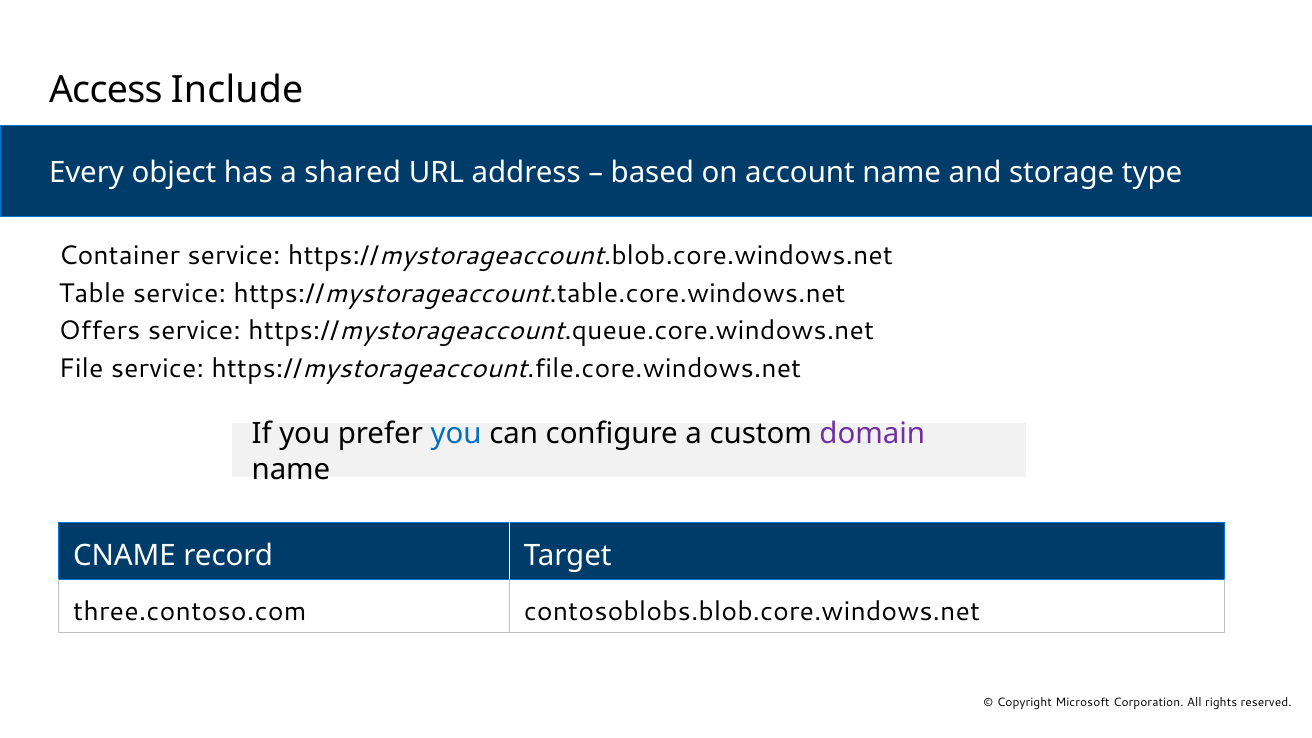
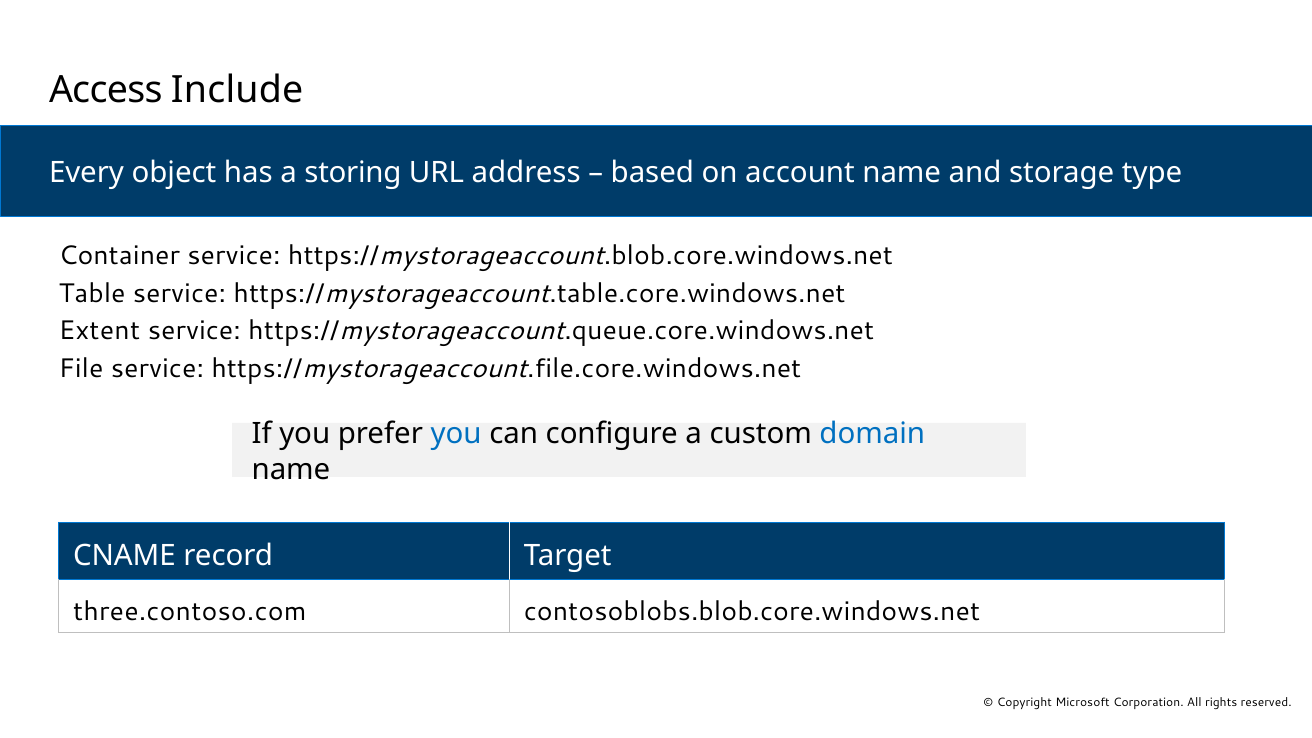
shared: shared -> storing
Offers: Offers -> Extent
domain colour: purple -> blue
